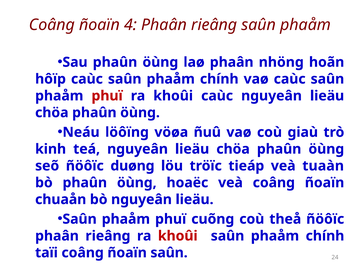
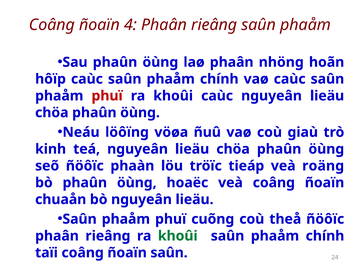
duøng: duøng -> phaàn
tuaàn: tuaàn -> roäng
khoûi at (178, 236) colour: red -> green
